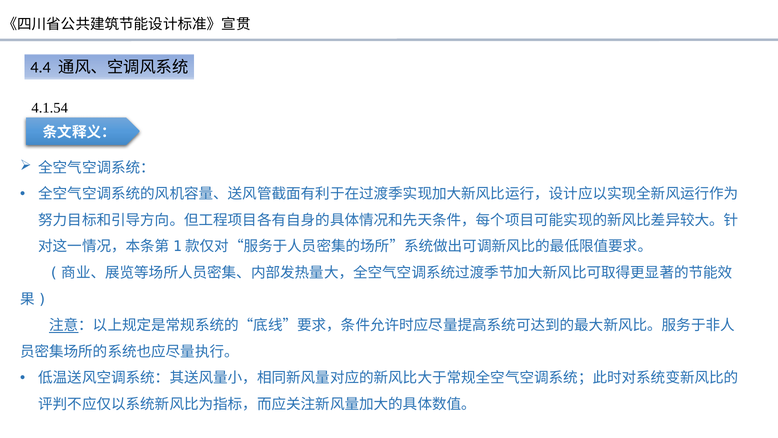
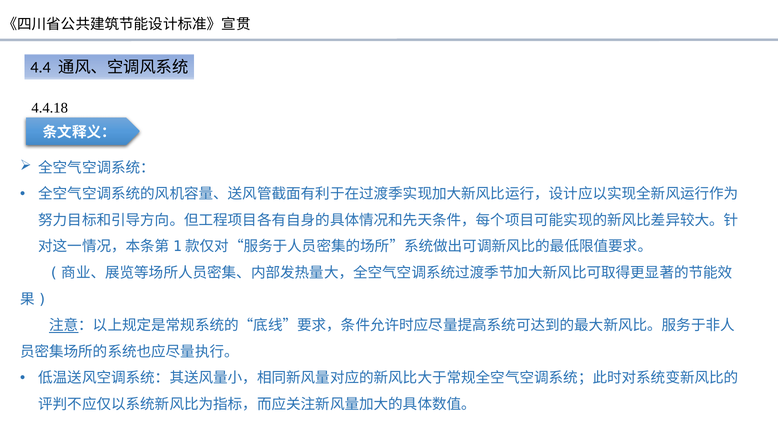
4.1.54: 4.1.54 -> 4.4.18
